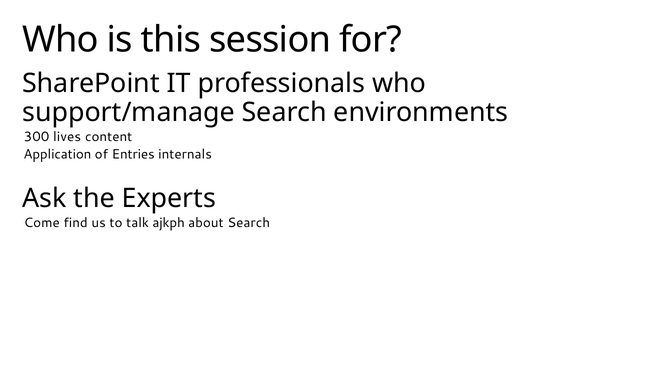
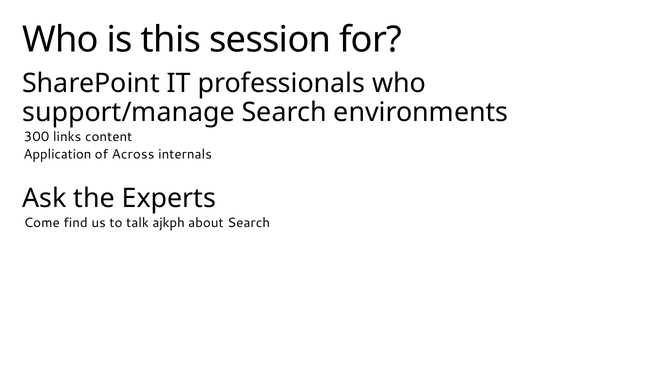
lives: lives -> links
Entries: Entries -> Across
